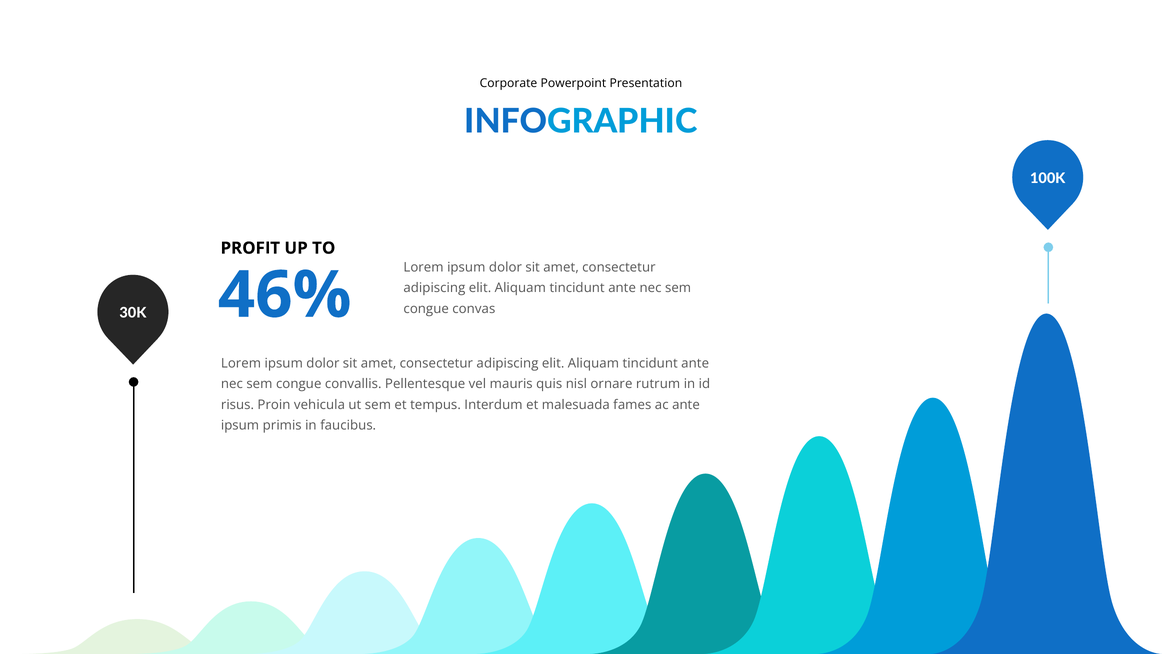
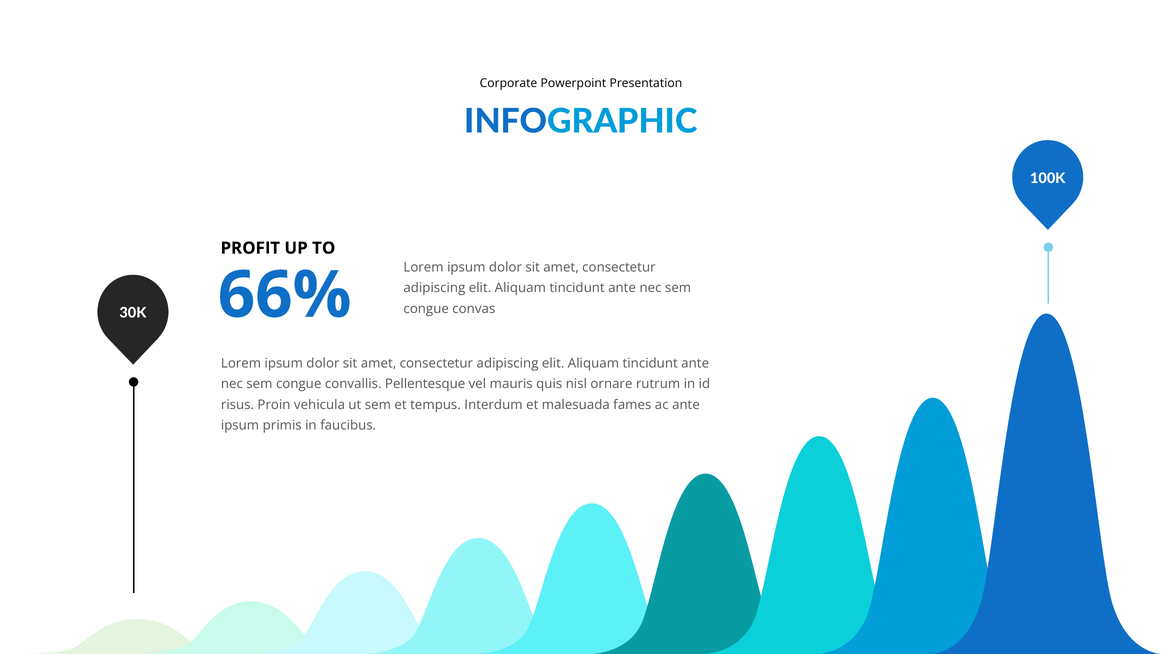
46%: 46% -> 66%
